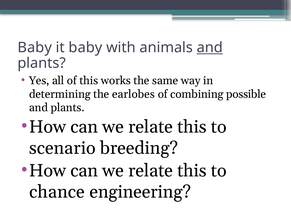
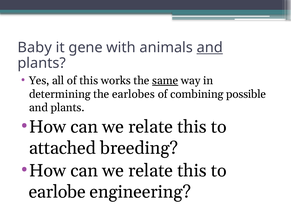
it baby: baby -> gene
same underline: none -> present
scenario: scenario -> attached
chance: chance -> earlobe
